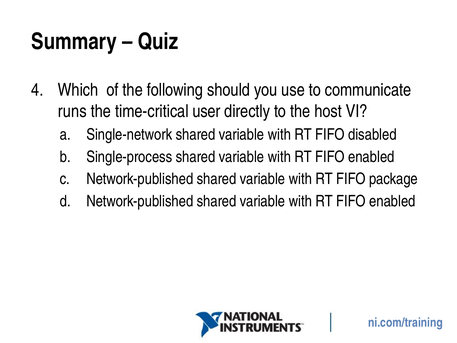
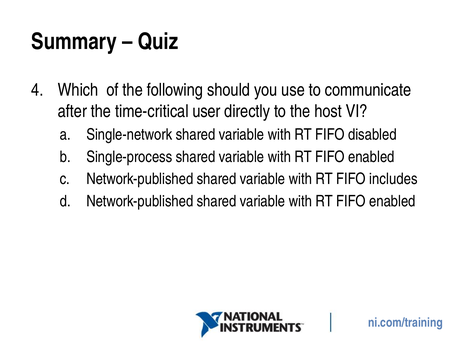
runs: runs -> after
package: package -> includes
